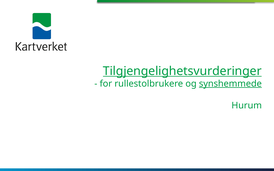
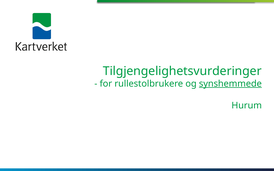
Tilgjengelighetsvurderinger underline: present -> none
